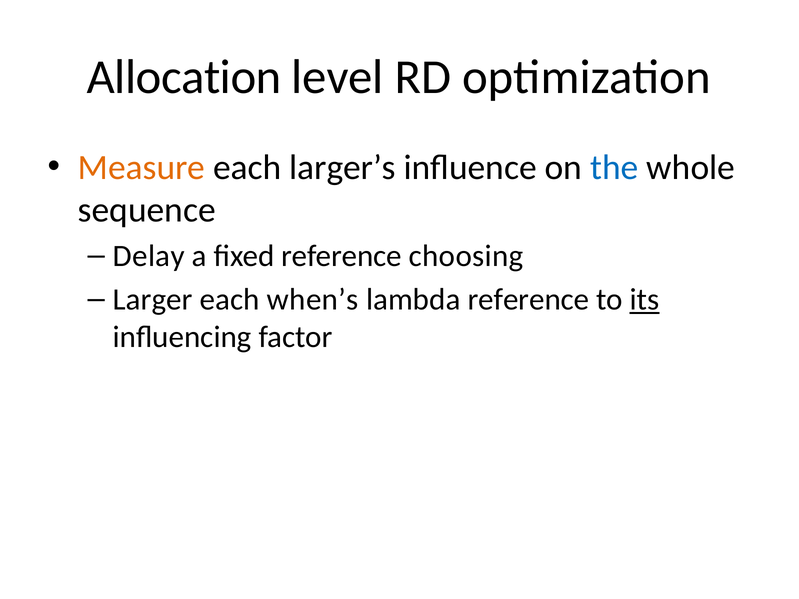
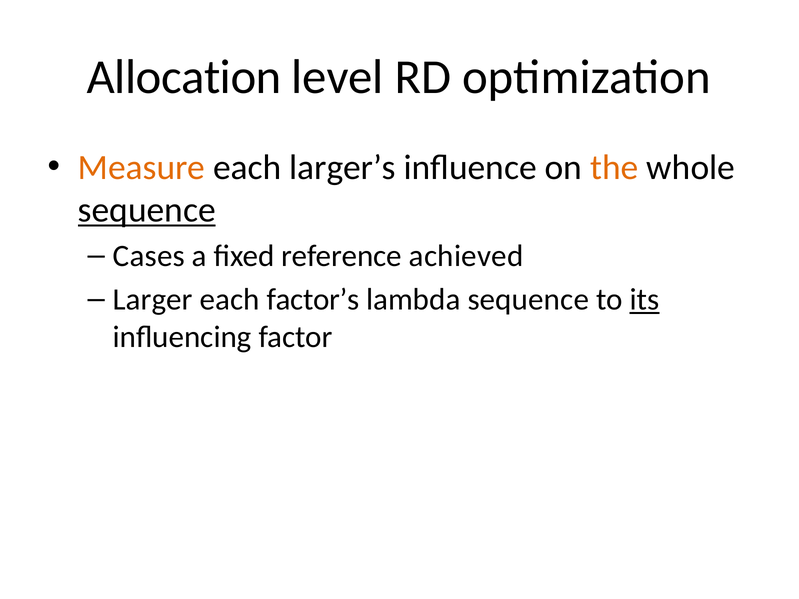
the colour: blue -> orange
sequence at (147, 210) underline: none -> present
Delay: Delay -> Cases
choosing: choosing -> achieved
when’s: when’s -> factor’s
lambda reference: reference -> sequence
